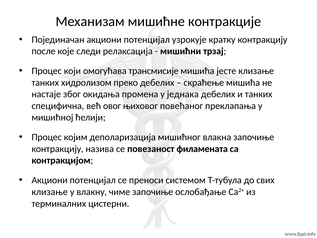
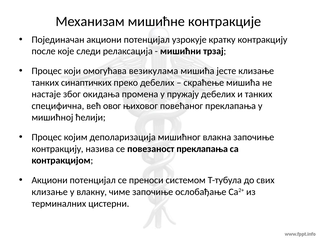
трансмисије: трансмисије -> везикулама
хидролизом: хидролизом -> синаптичких
једнака: једнака -> пружају
повезаност филамената: филамената -> преклапања
